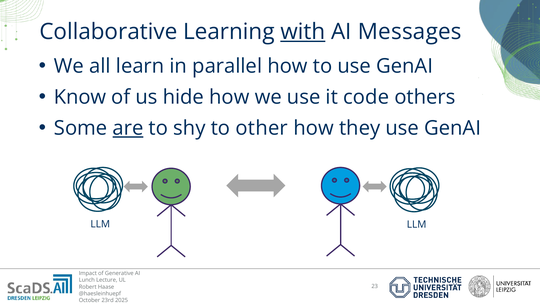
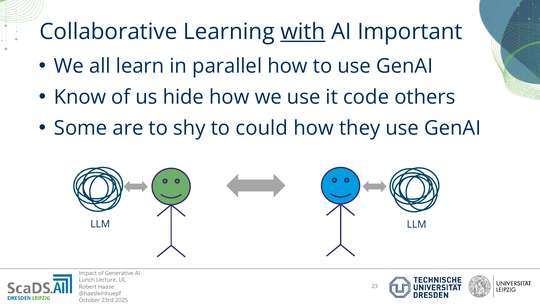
Messages: Messages -> Important
are underline: present -> none
other: other -> could
